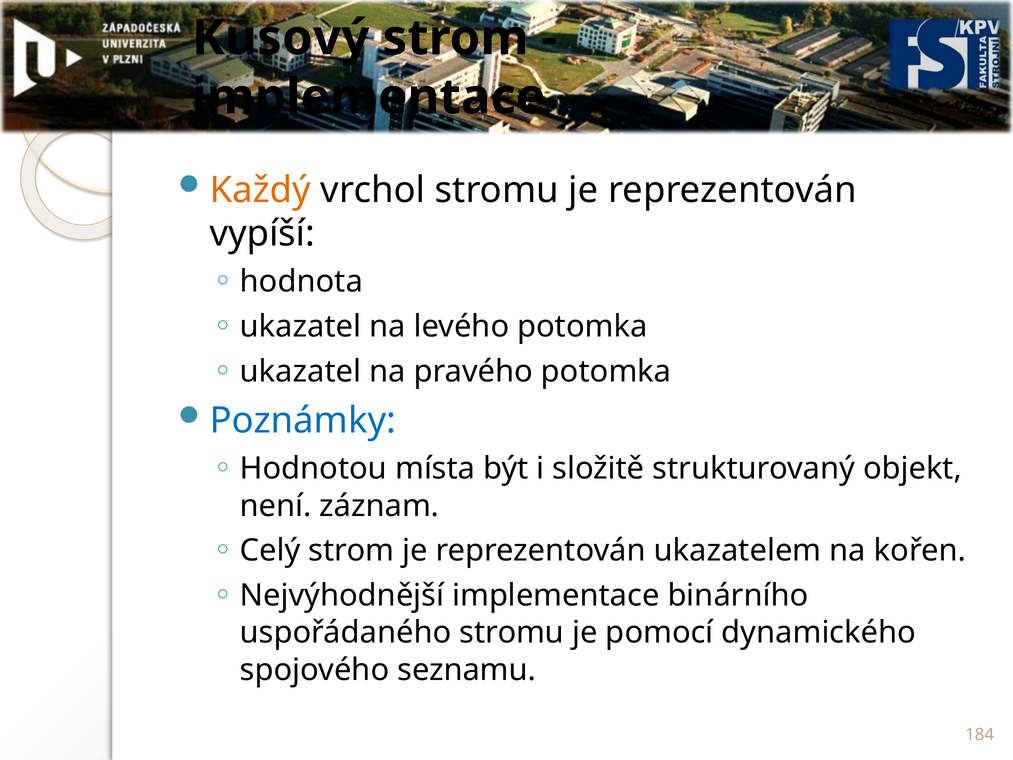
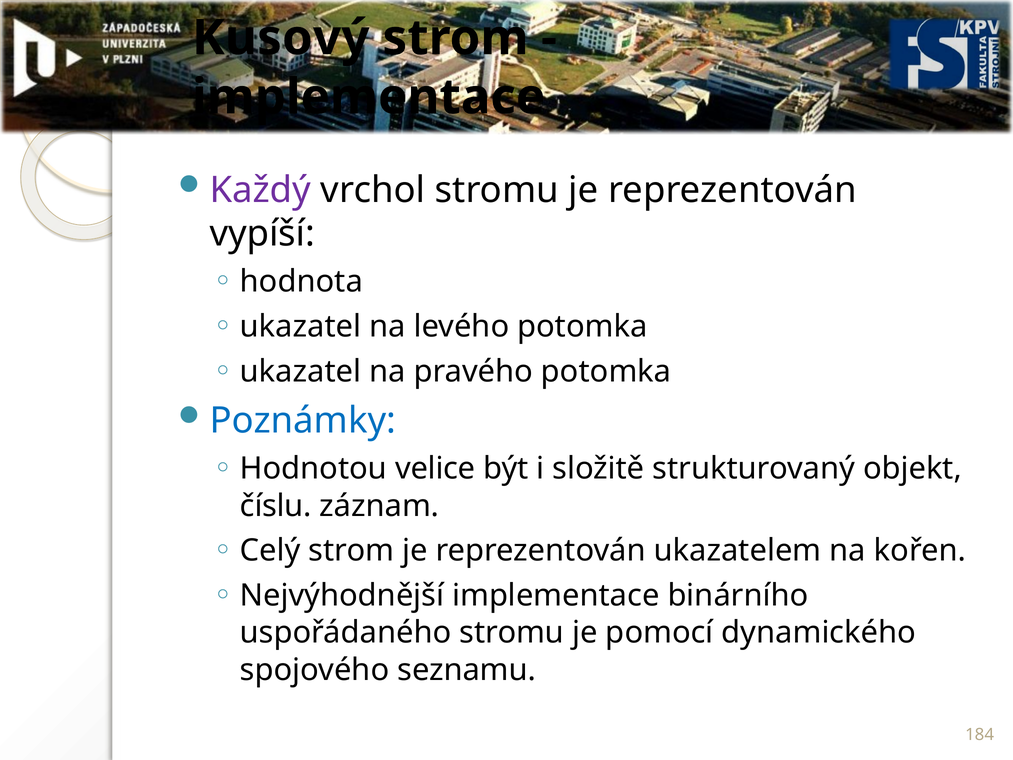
Každý colour: orange -> purple
místa: místa -> velice
není: není -> číslu
